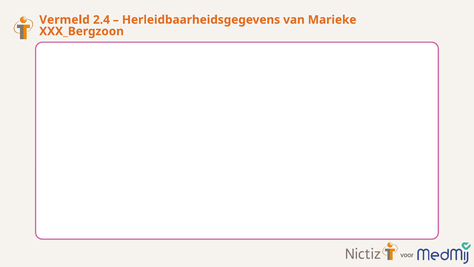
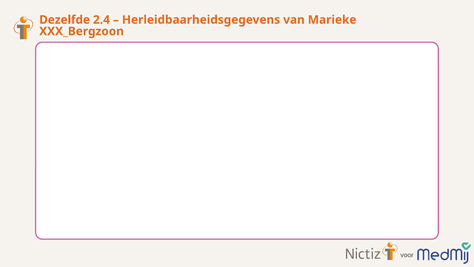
Vermeld: Vermeld -> Dezelfde
